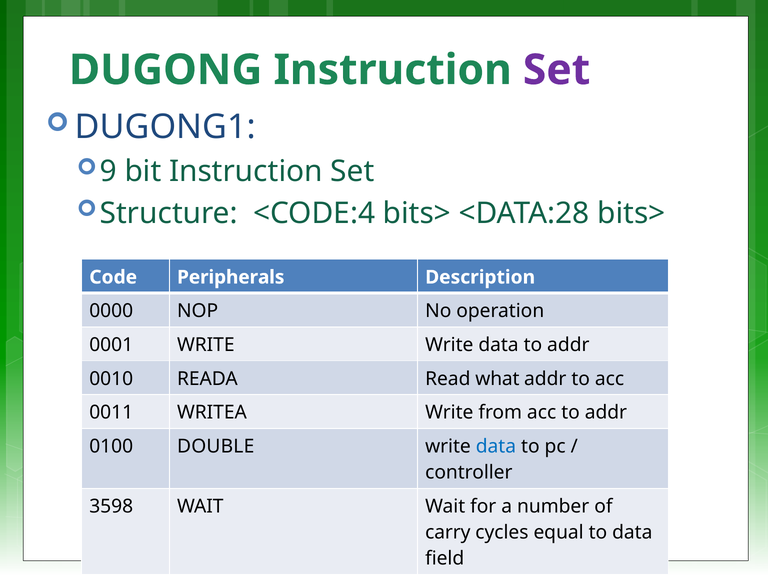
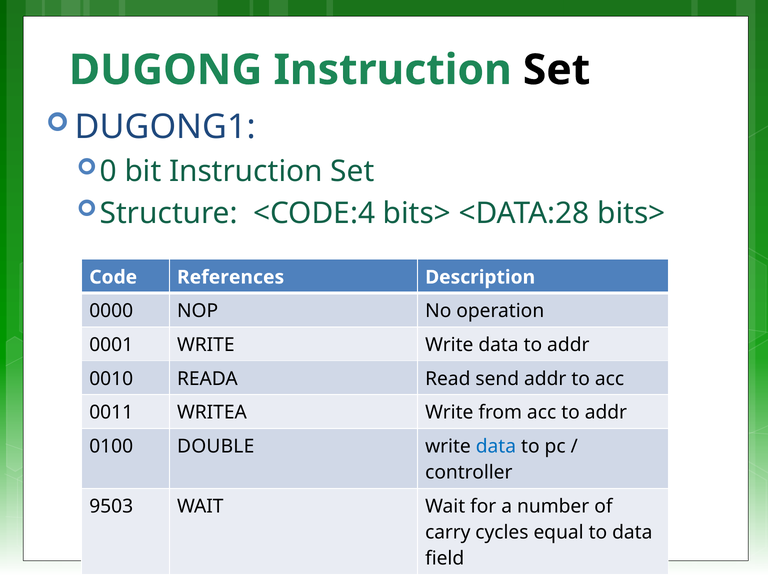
Set at (557, 70) colour: purple -> black
9: 9 -> 0
Peripherals: Peripherals -> References
what: what -> send
3598: 3598 -> 9503
